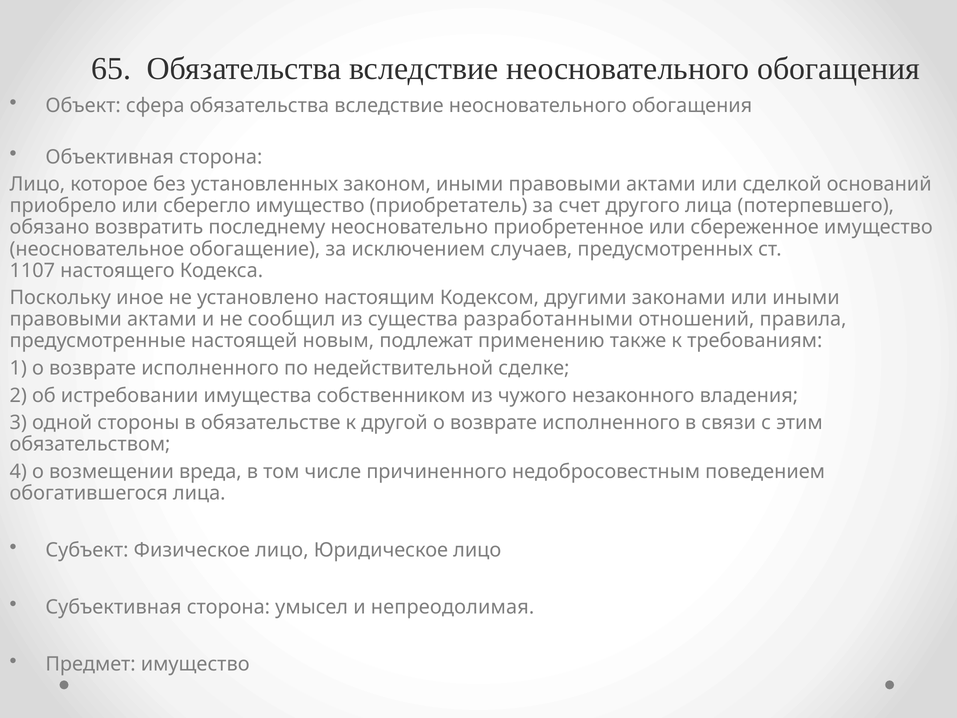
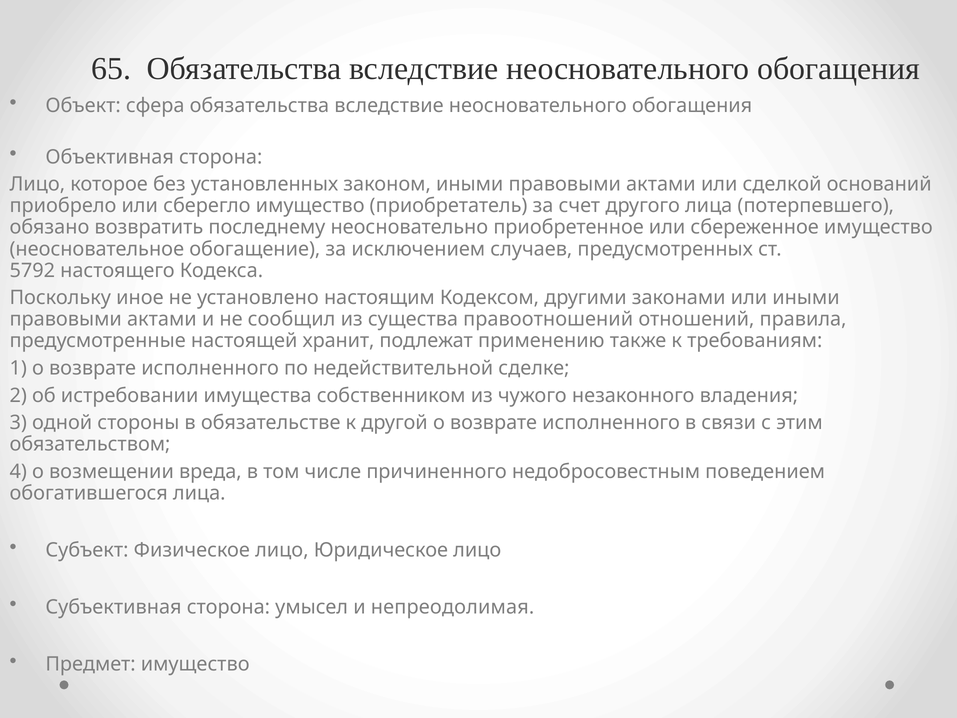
1107: 1107 -> 5792
разработанными: разработанными -> правоотношений
новым: новым -> хранит
